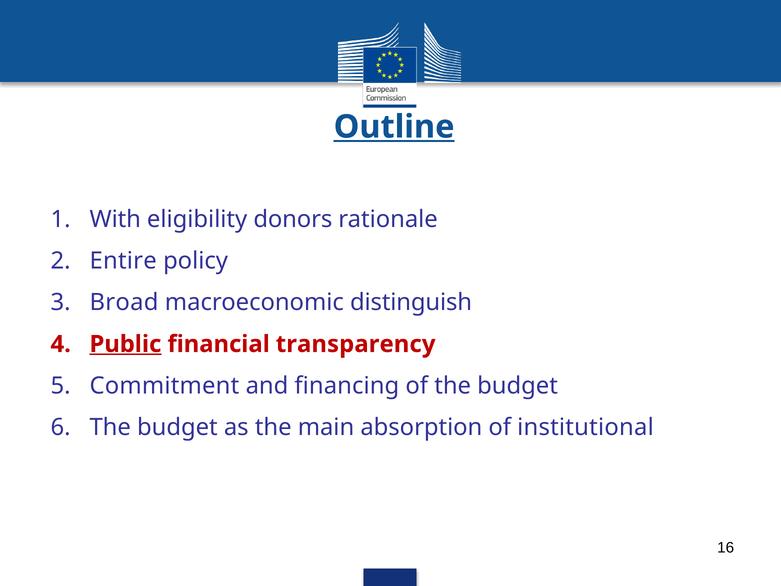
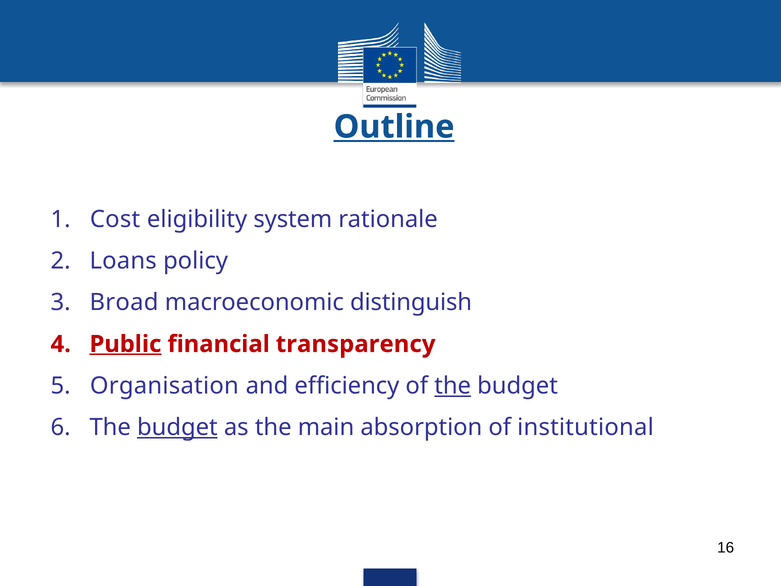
With: With -> Cost
donors: donors -> system
Entire: Entire -> Loans
Commitment: Commitment -> Organisation
financing: financing -> efficiency
the at (453, 386) underline: none -> present
budget at (177, 427) underline: none -> present
